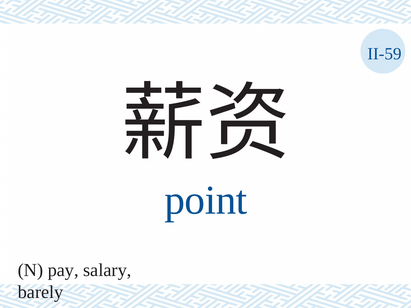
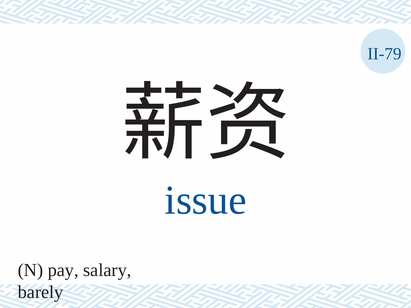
II-59: II-59 -> II-79
point: point -> issue
